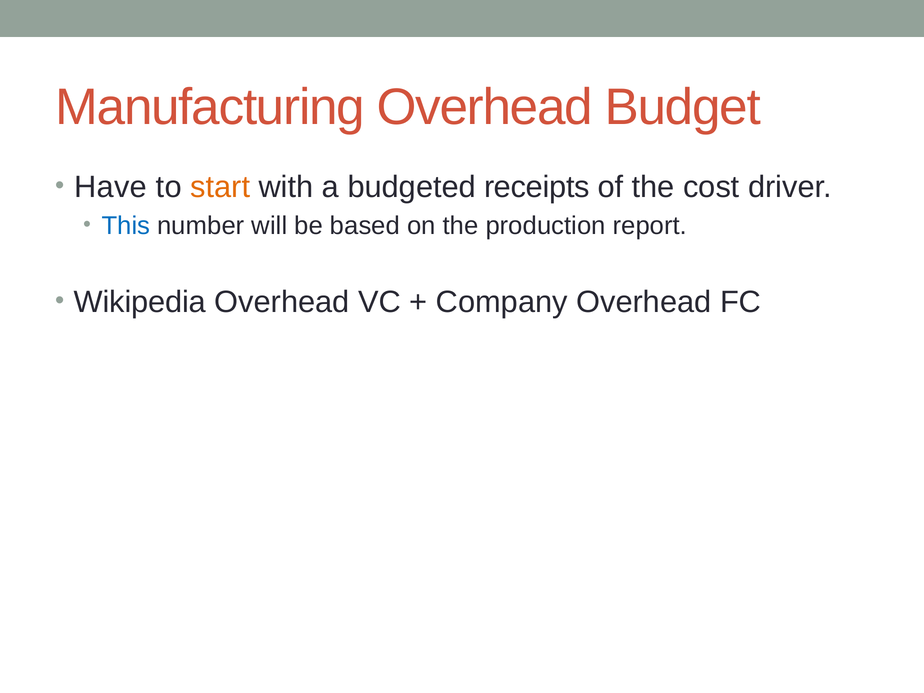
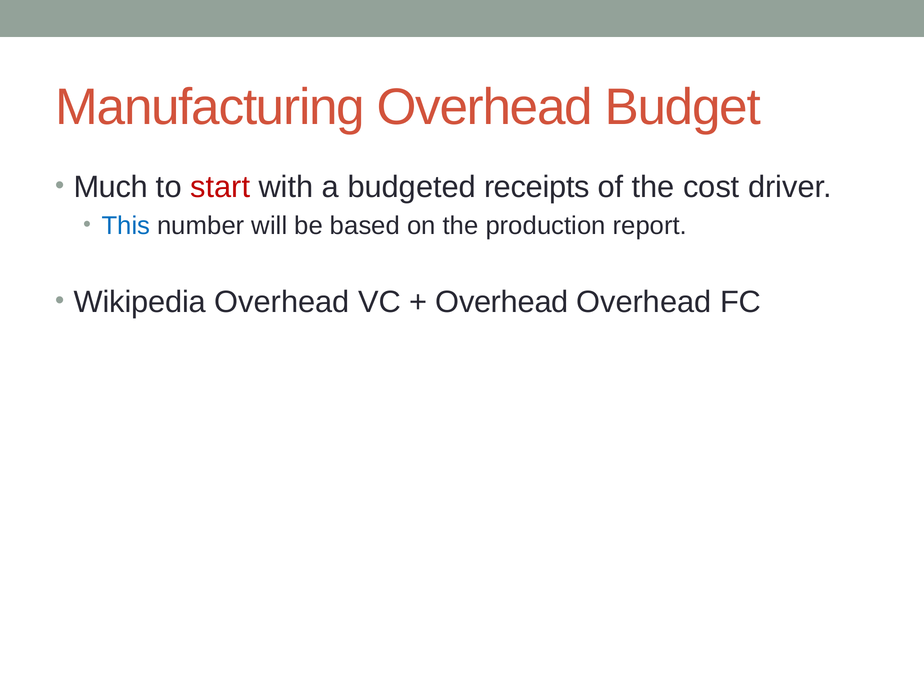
Have: Have -> Much
start colour: orange -> red
Company at (502, 302): Company -> Overhead
